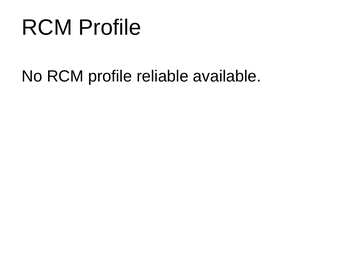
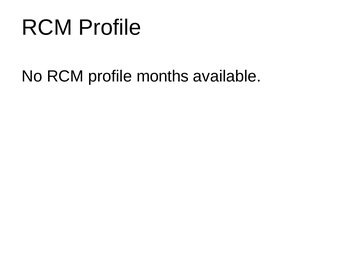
reliable: reliable -> months
